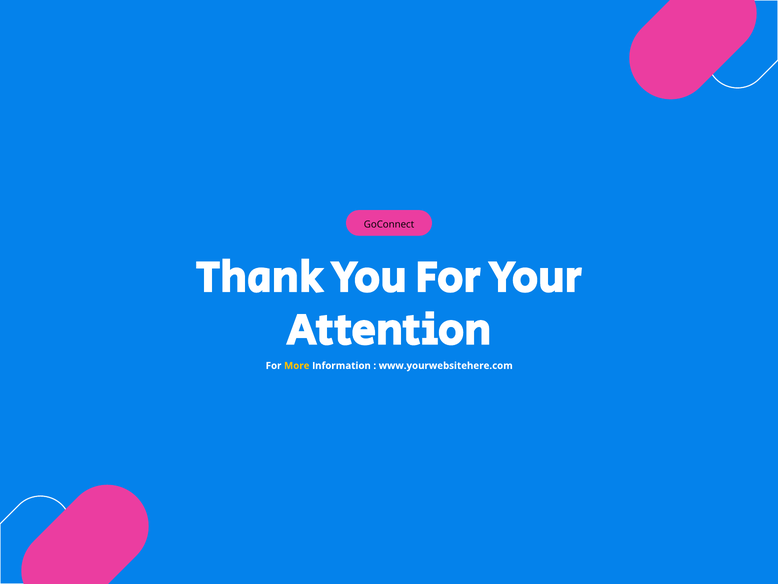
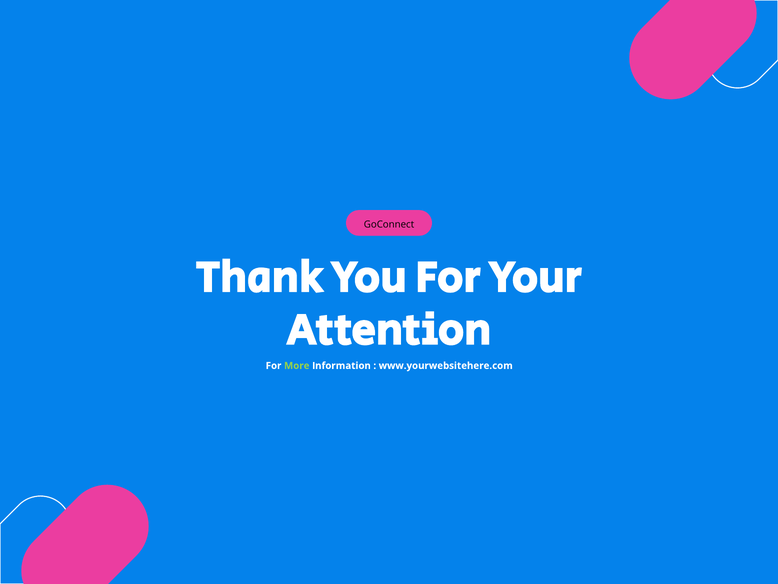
More colour: yellow -> light green
